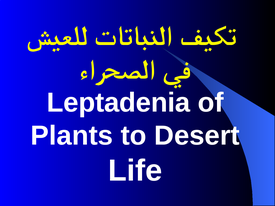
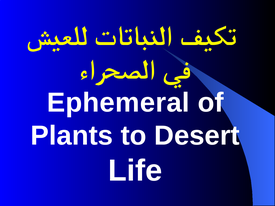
Leptadenia: Leptadenia -> Ephemeral
